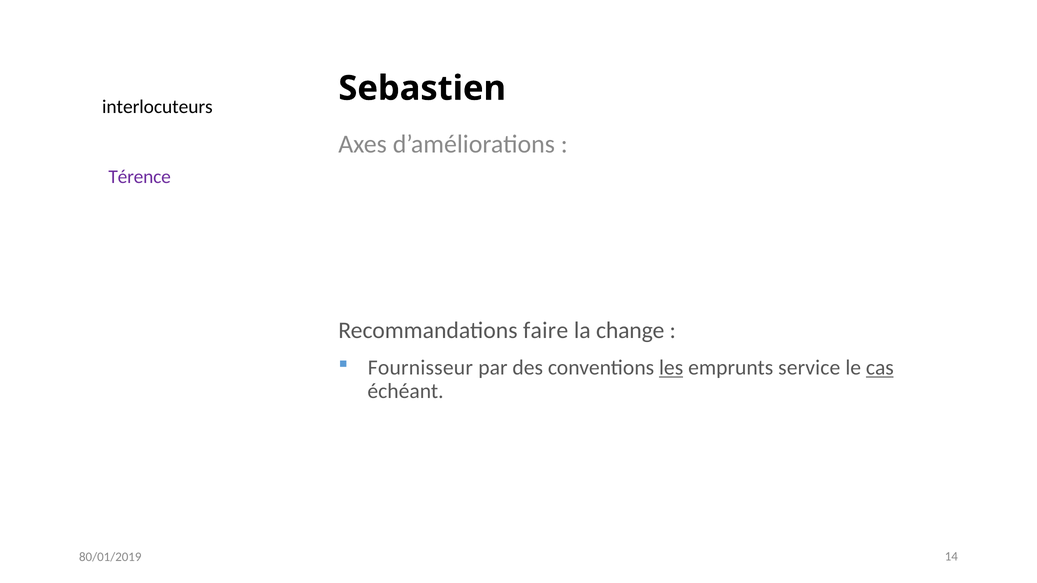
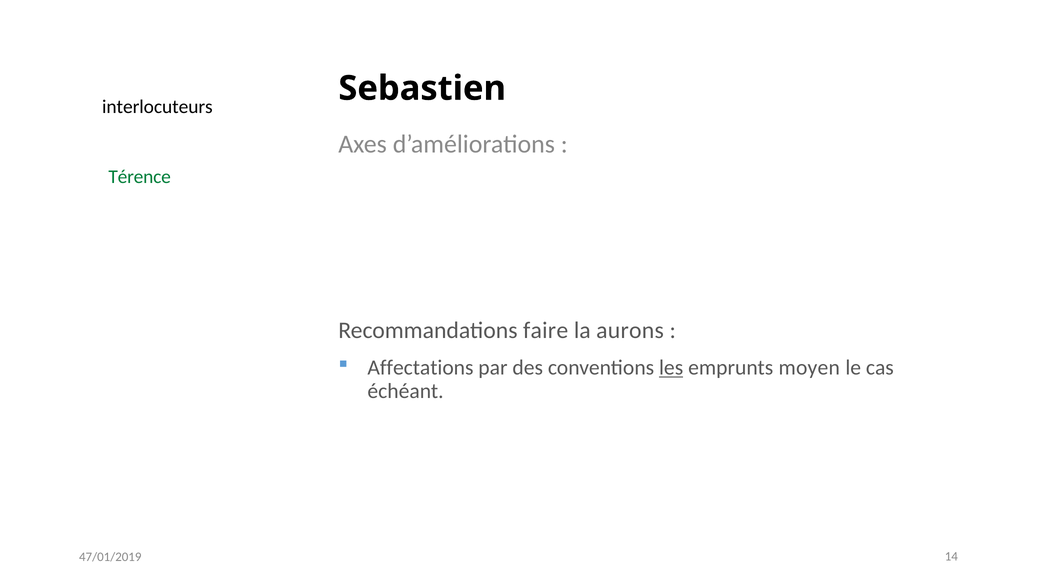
Térence colour: purple -> green
change: change -> aurons
Fournisseur: Fournisseur -> Affectations
service: service -> moyen
cas underline: present -> none
80/01/2019: 80/01/2019 -> 47/01/2019
